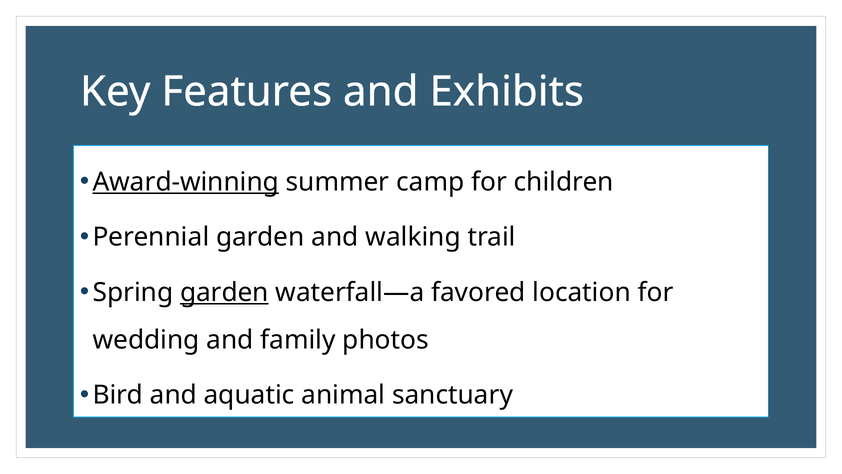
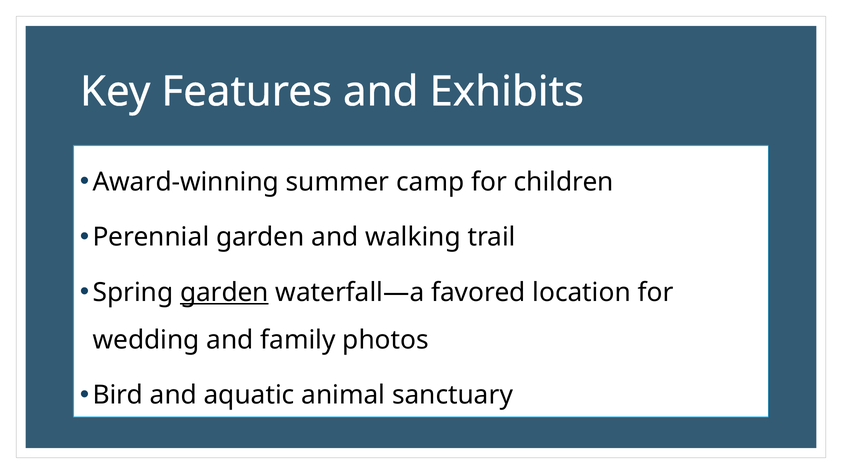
Award-winning underline: present -> none
